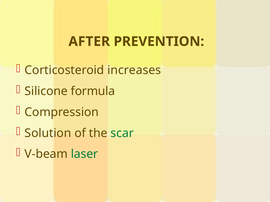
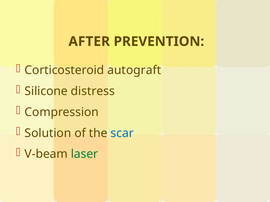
increases: increases -> autograft
formula: formula -> distress
scar colour: green -> blue
